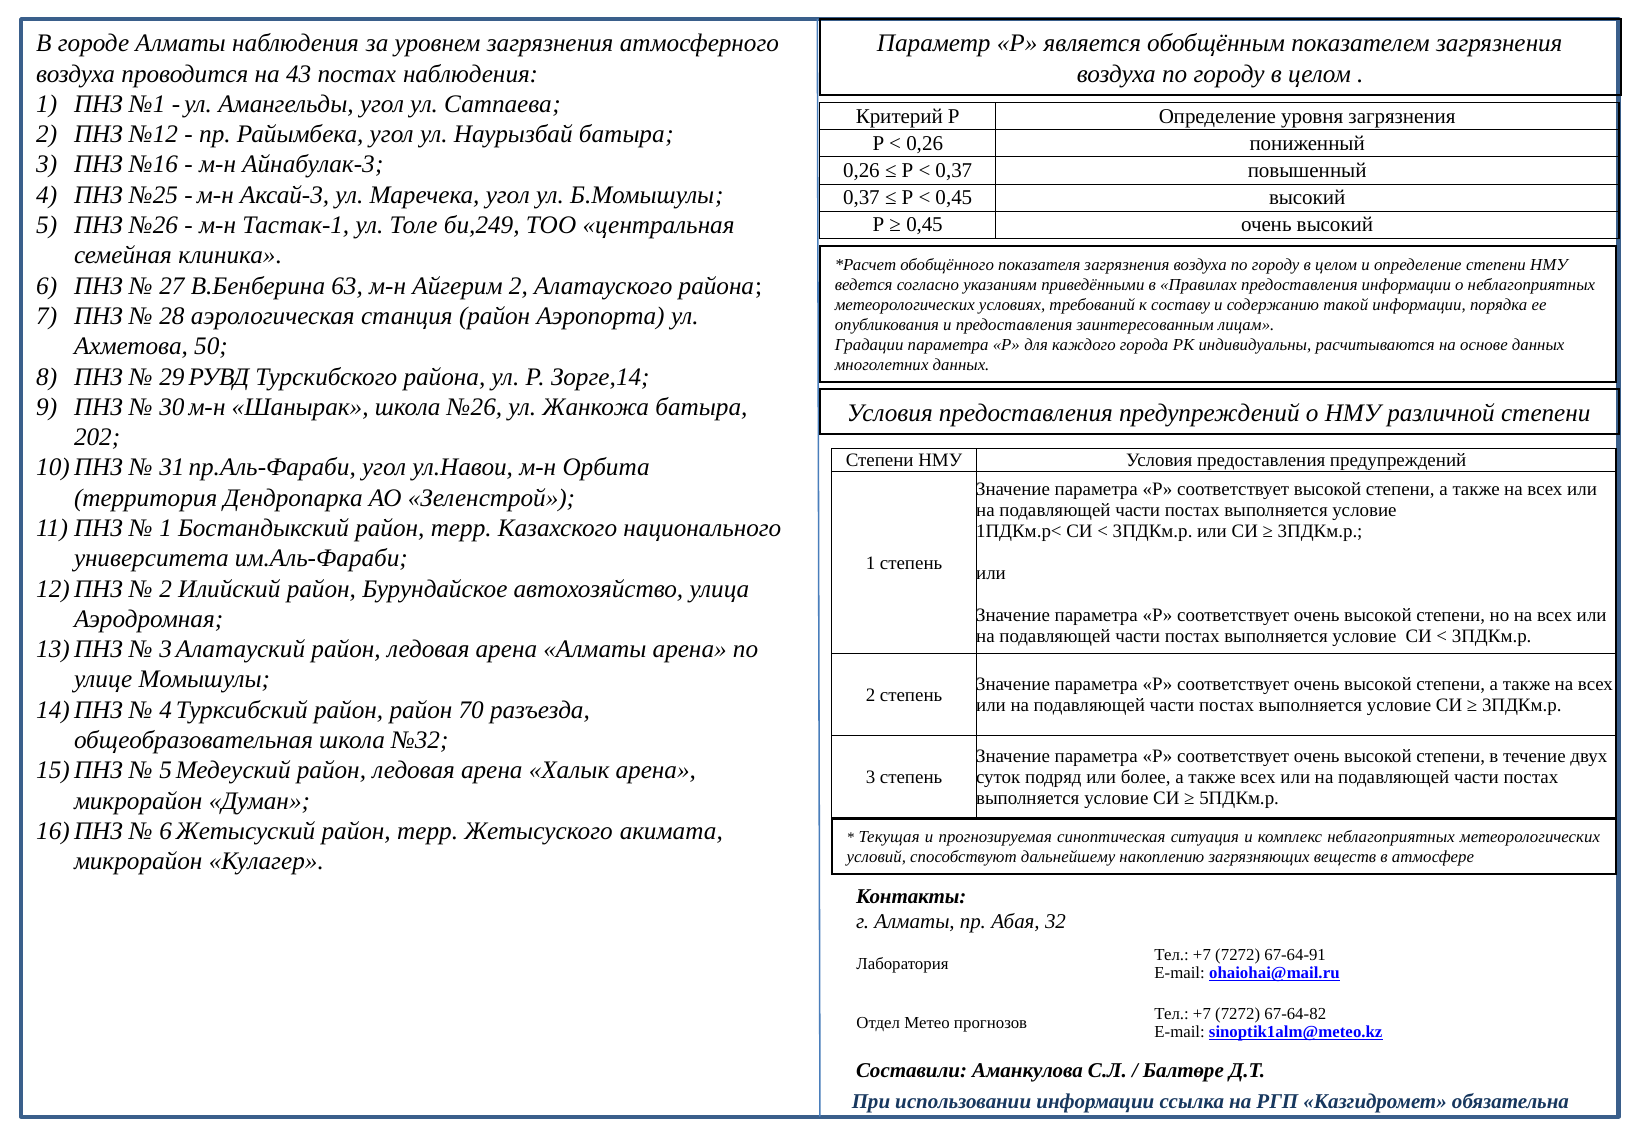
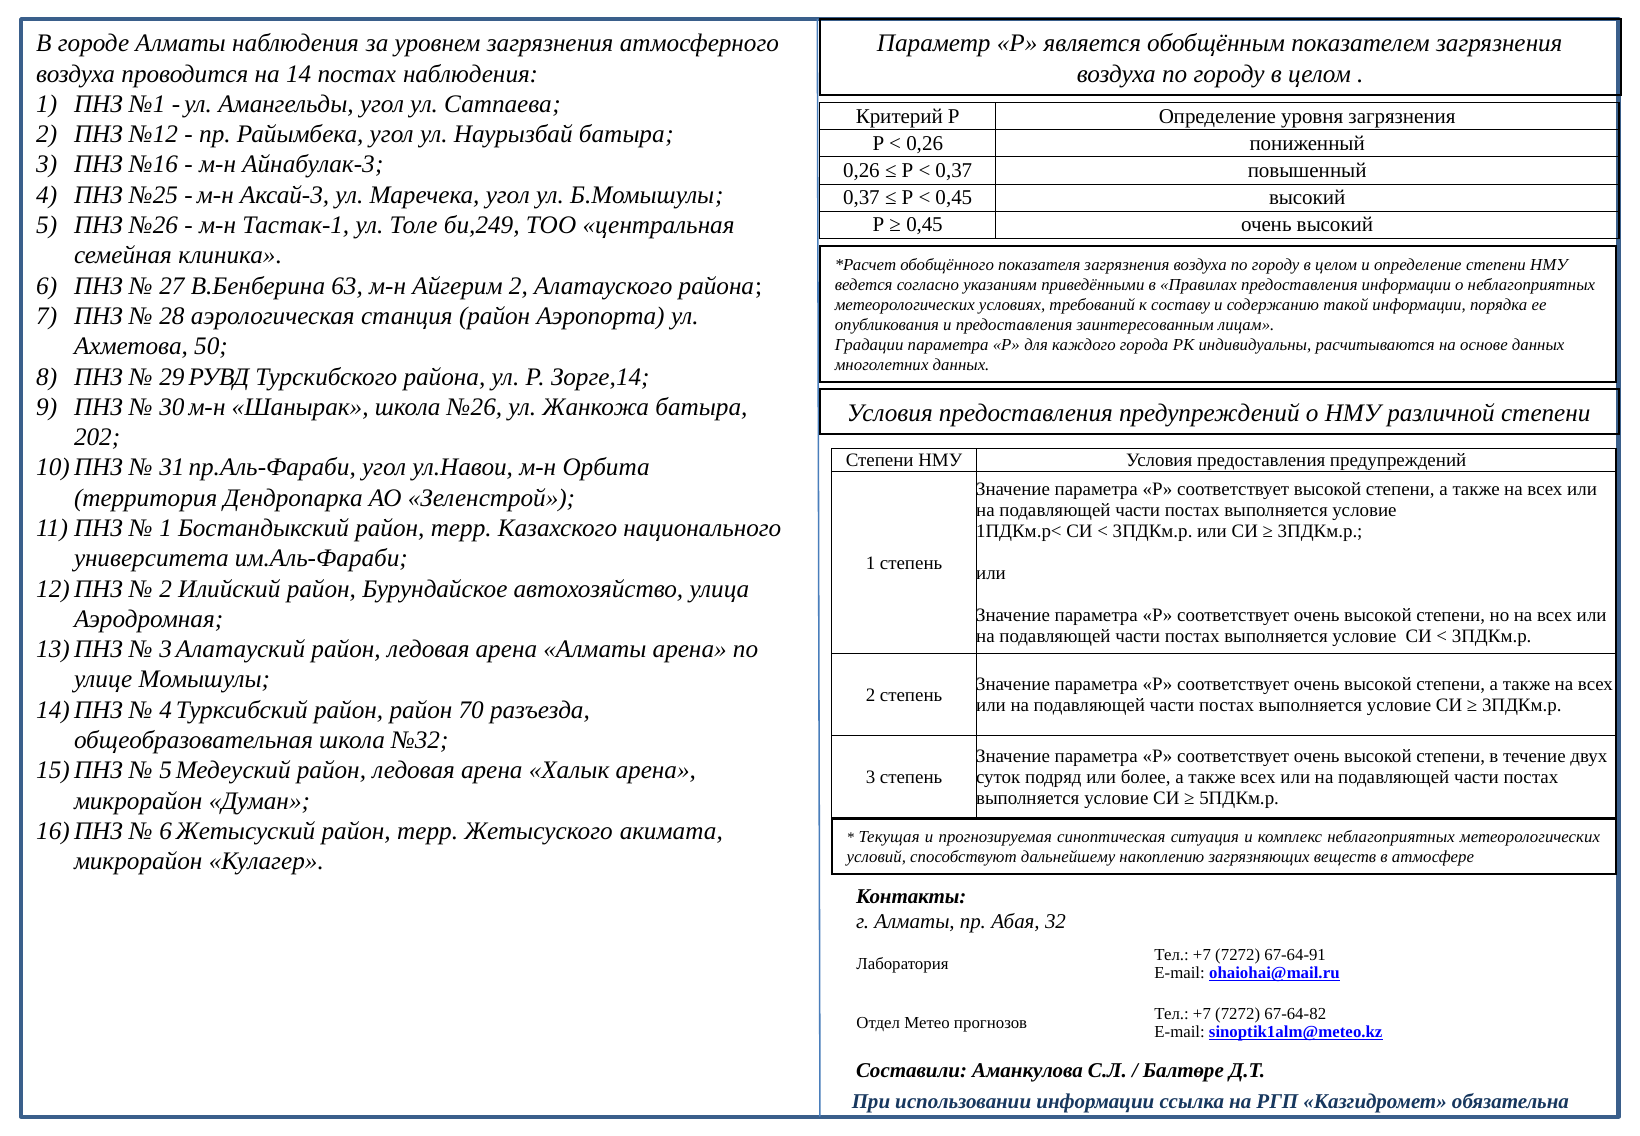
43: 43 -> 14
